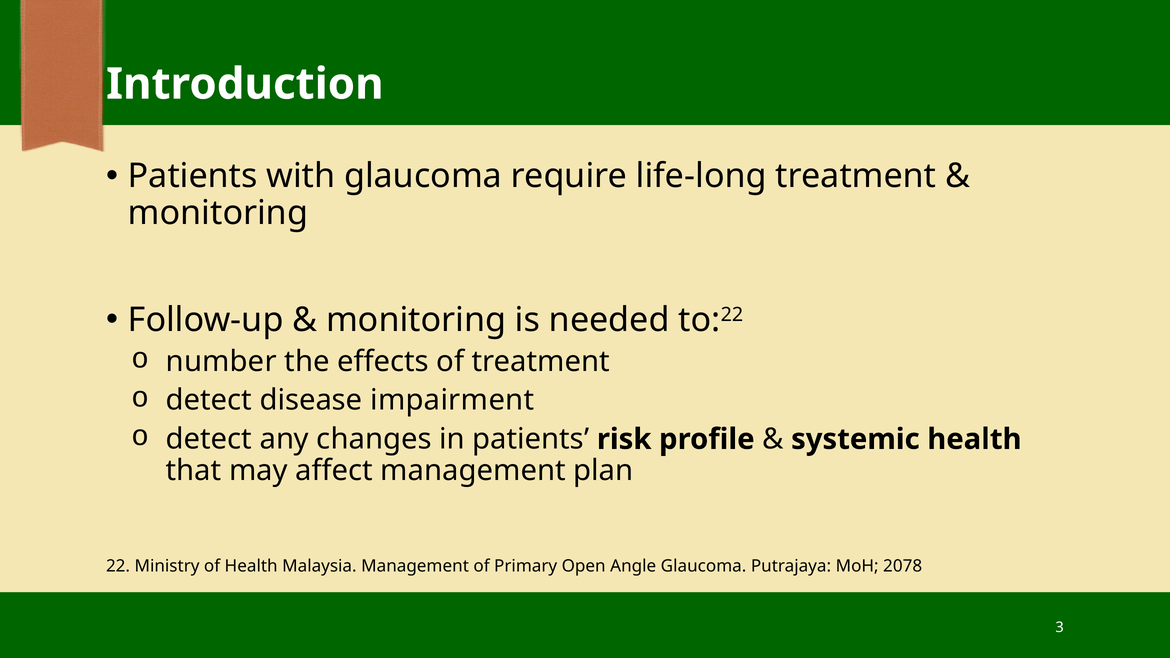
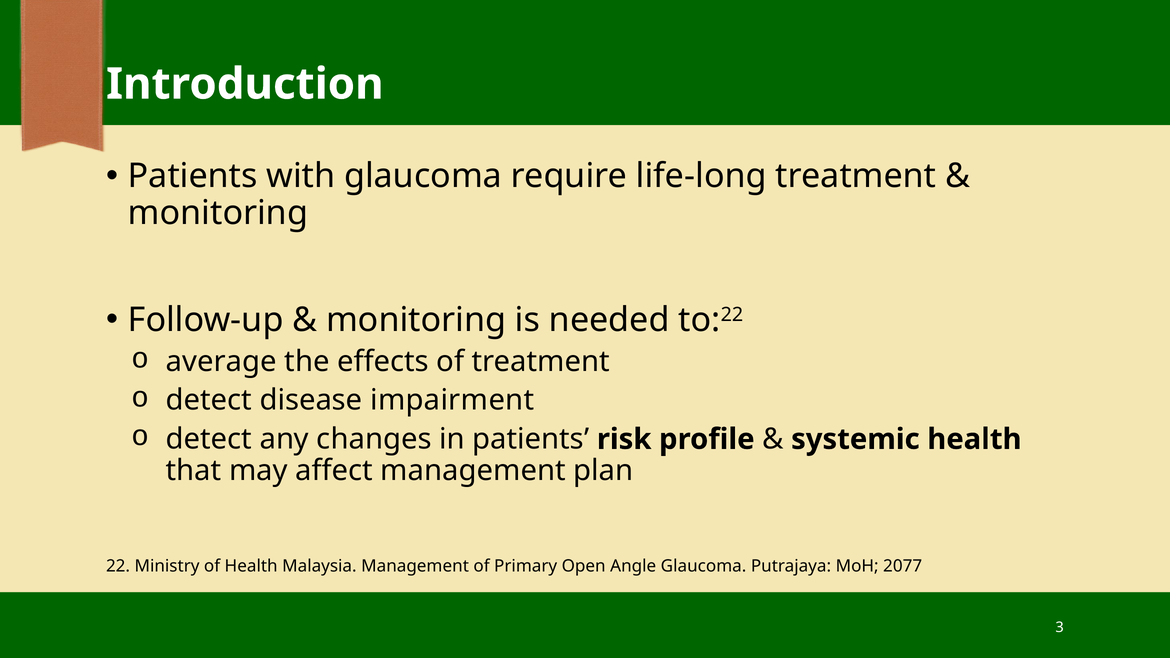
number: number -> average
2078: 2078 -> 2077
